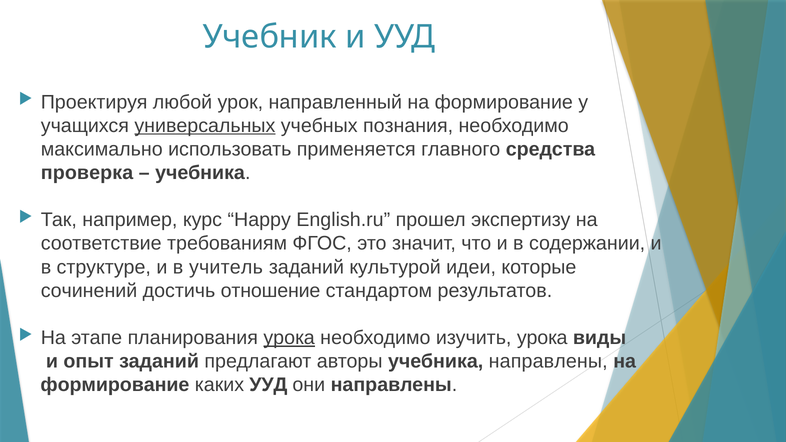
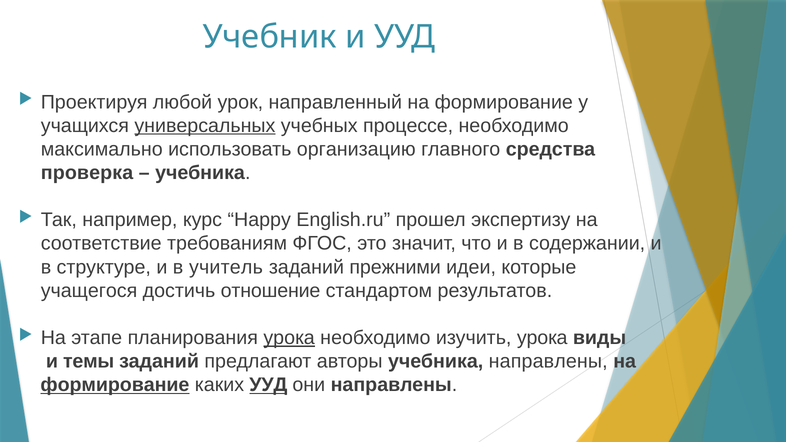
познания: познания -> процессе
применяется: применяется -> организацию
культурой: культурой -> прежними
сочинений: сочинений -> учащегося
опыт: опыт -> темы
формирование at (115, 385) underline: none -> present
УУД at (268, 385) underline: none -> present
